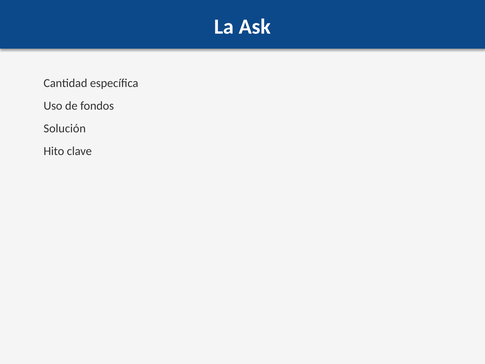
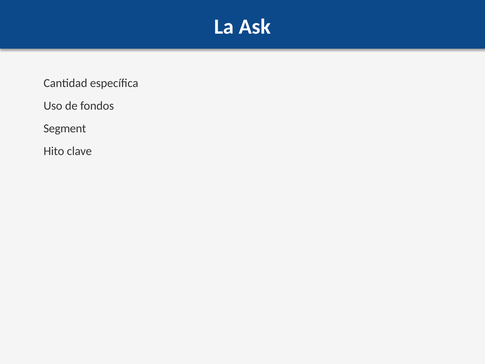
Solución: Solución -> Segment
